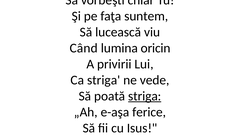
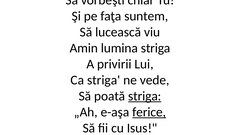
Când: Când -> Amin
lumina oricin: oricin -> striga
ferice underline: none -> present
